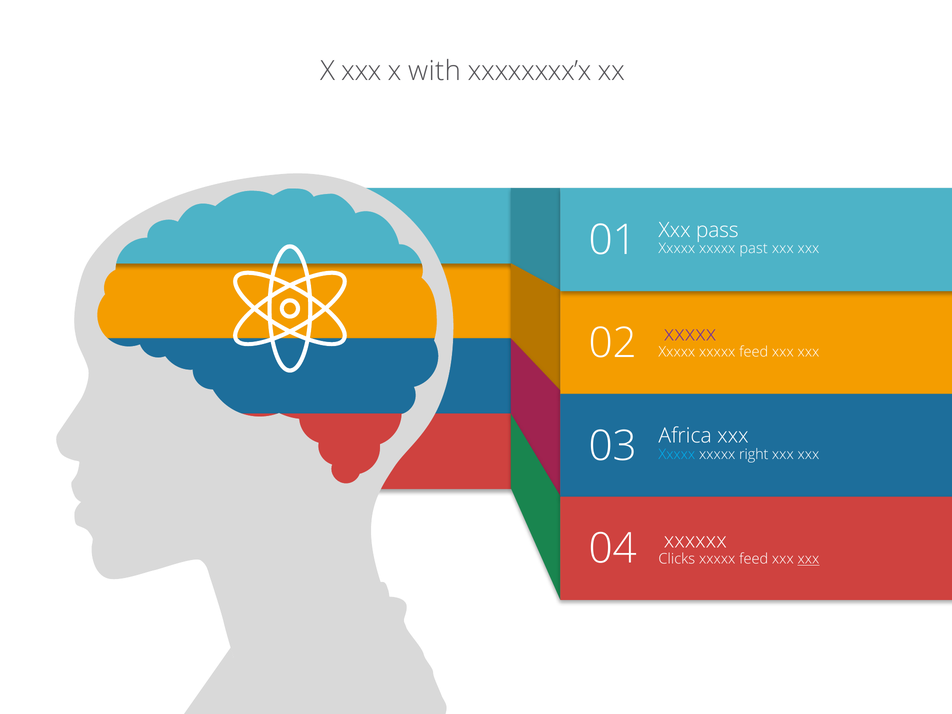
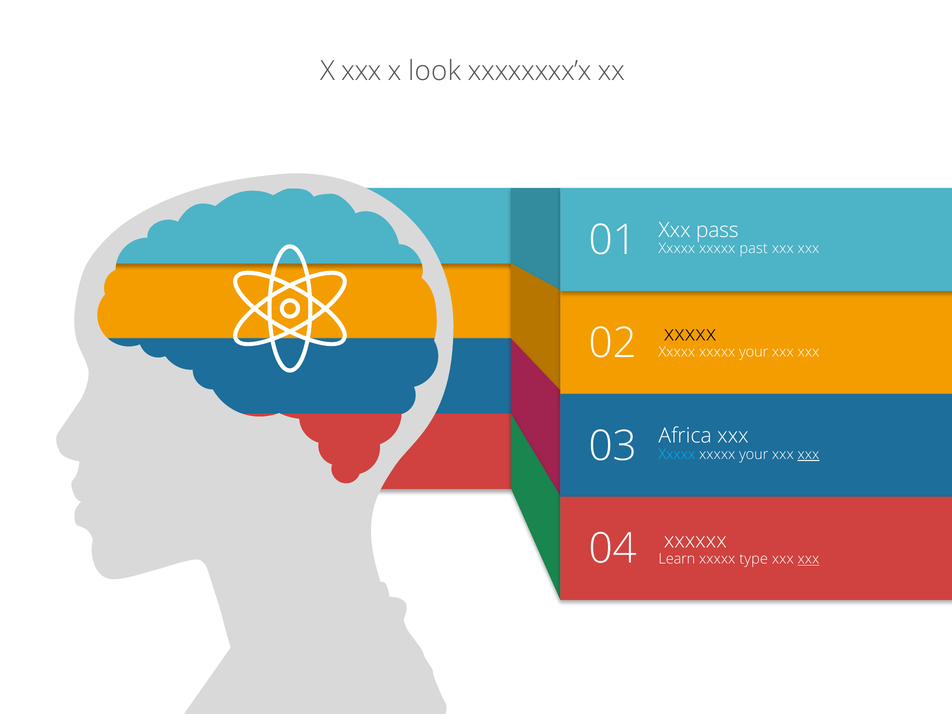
with: with -> look
xxxxx at (690, 334) colour: purple -> black
feed at (754, 352): feed -> your
right at (754, 454): right -> your
xxx at (808, 454) underline: none -> present
Clicks: Clicks -> Learn
feed at (754, 559): feed -> type
